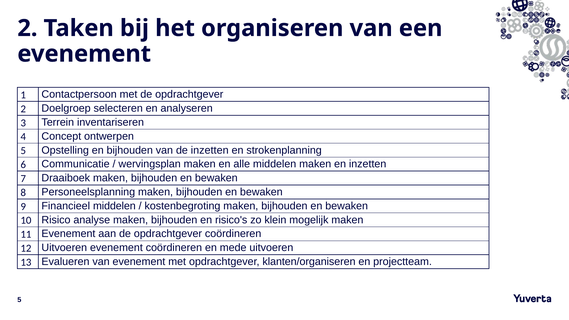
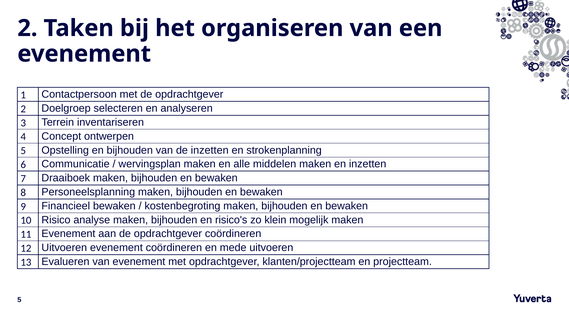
Financieel middelen: middelen -> bewaken
klanten/organiseren: klanten/organiseren -> klanten/projectteam
